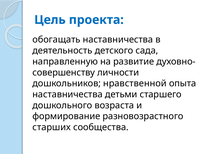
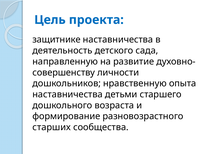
обогащать: обогащать -> защитнике
нравственной: нравственной -> нравственную
